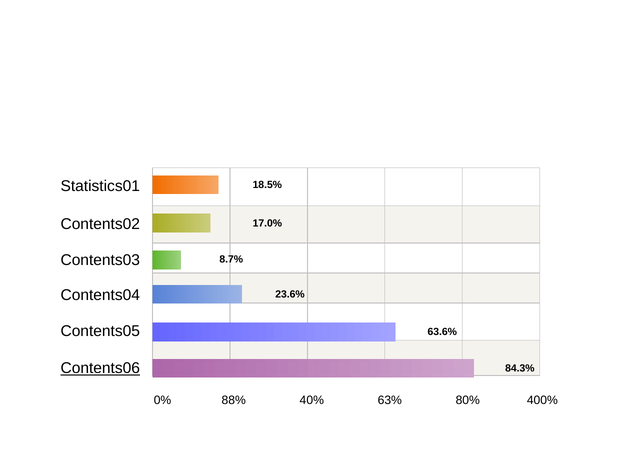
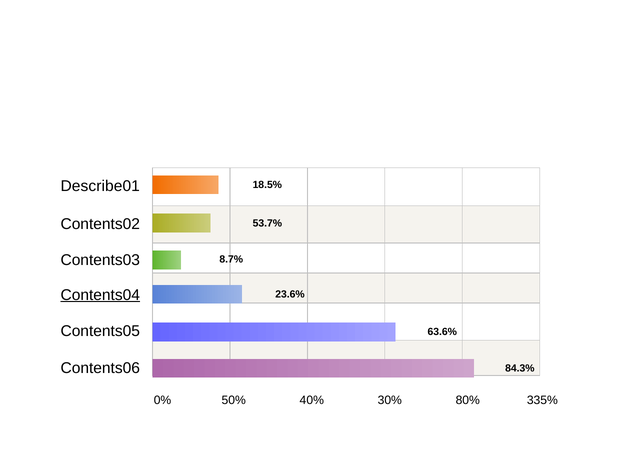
Statistics01: Statistics01 -> Describe01
17.0%: 17.0% -> 53.7%
Contents04 underline: none -> present
Contents06 underline: present -> none
88%: 88% -> 50%
63%: 63% -> 30%
400%: 400% -> 335%
